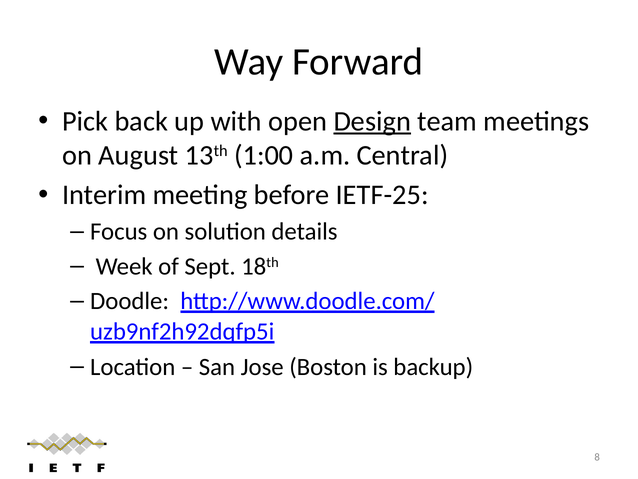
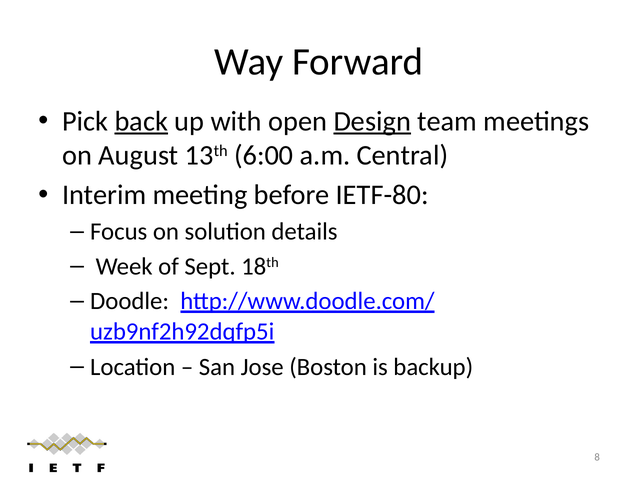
back underline: none -> present
1:00: 1:00 -> 6:00
IETF-25: IETF-25 -> IETF-80
